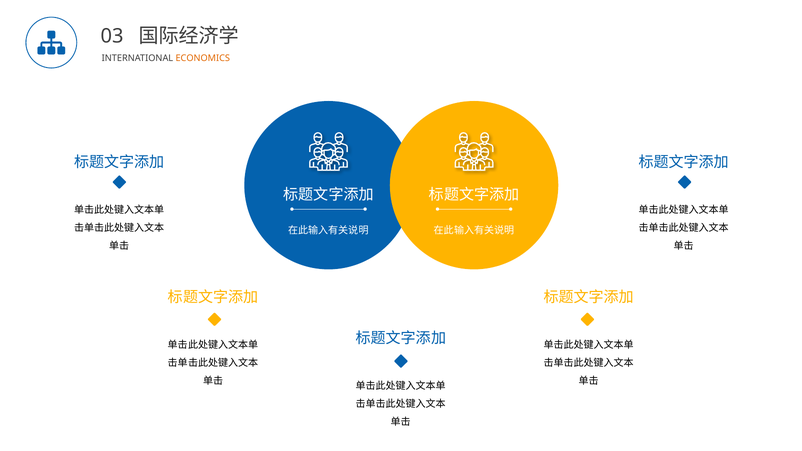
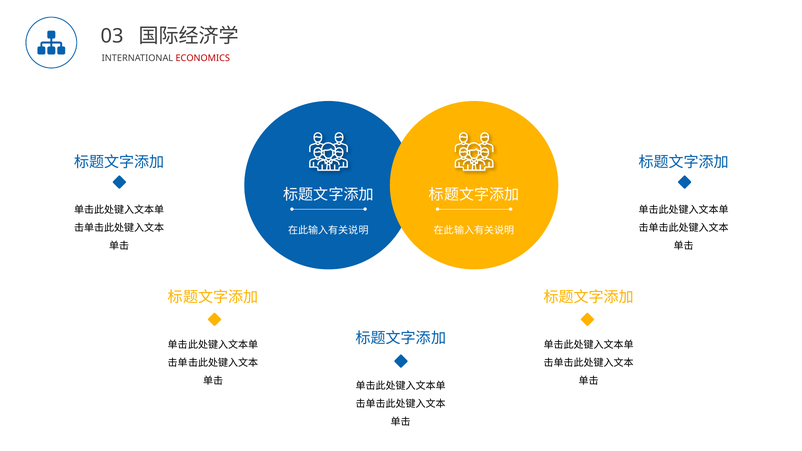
ECONOMICS colour: orange -> red
